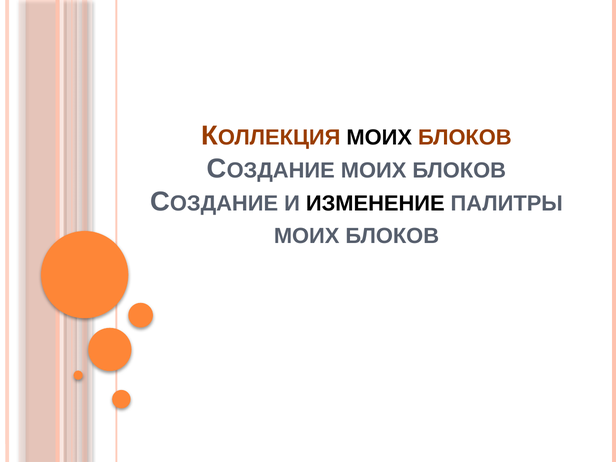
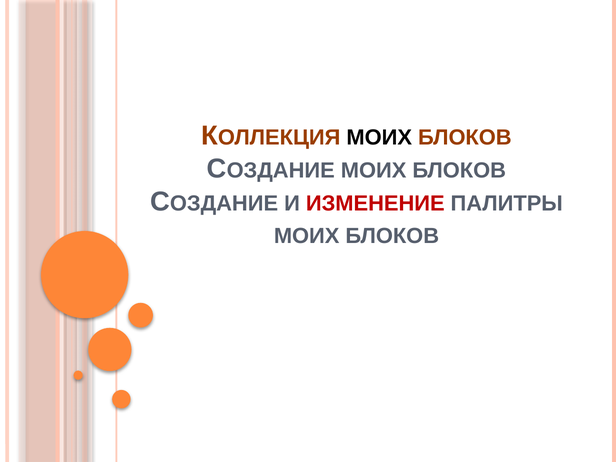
ИЗМЕНЕНИЕ colour: black -> red
